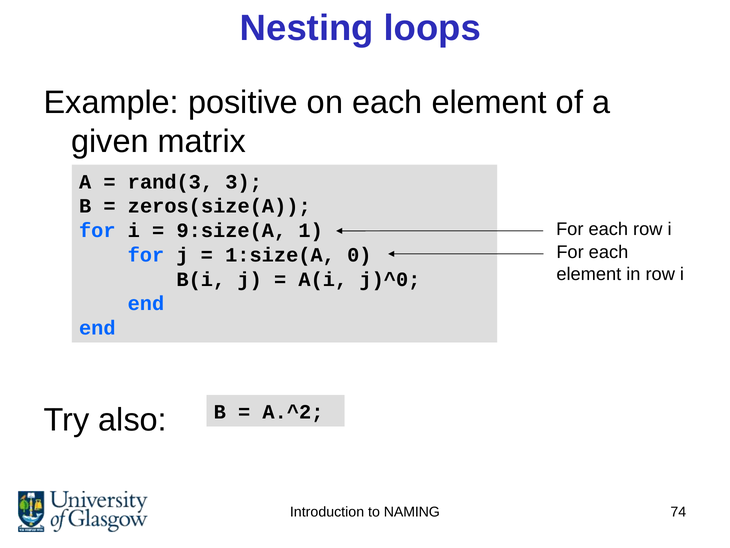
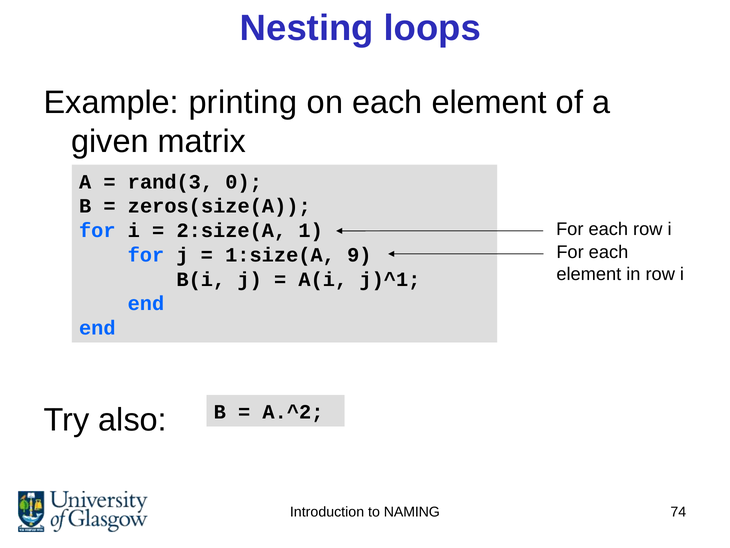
positive: positive -> printing
3: 3 -> 0
9:size(A: 9:size(A -> 2:size(A
0: 0 -> 9
j)^0: j)^0 -> j)^1
